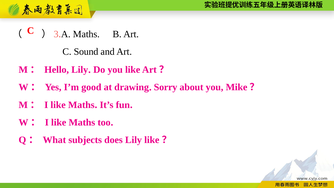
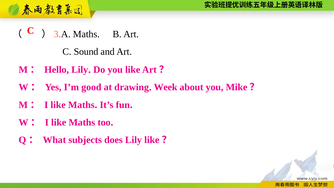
Sorry: Sorry -> Week
